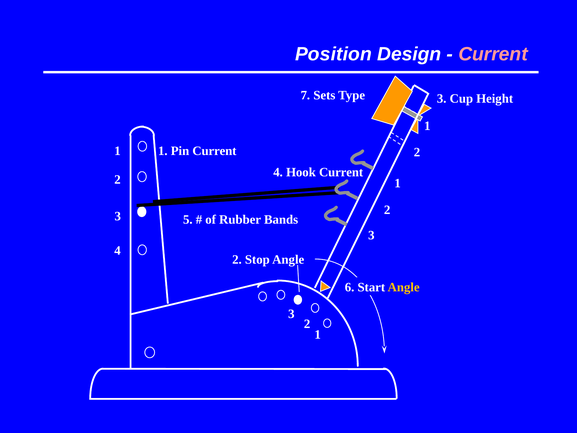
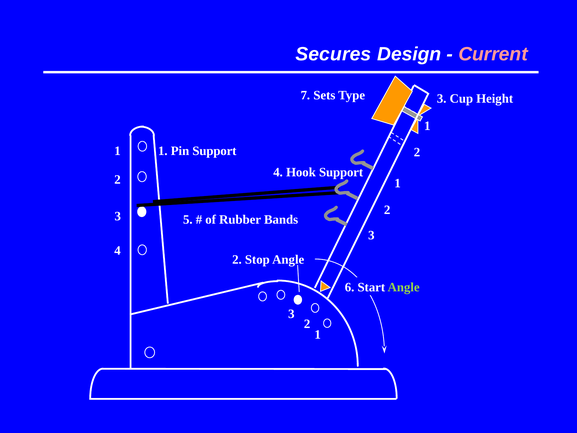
Position: Position -> Secures
Pin Current: Current -> Support
Hook Current: Current -> Support
Angle at (404, 287) colour: yellow -> light green
